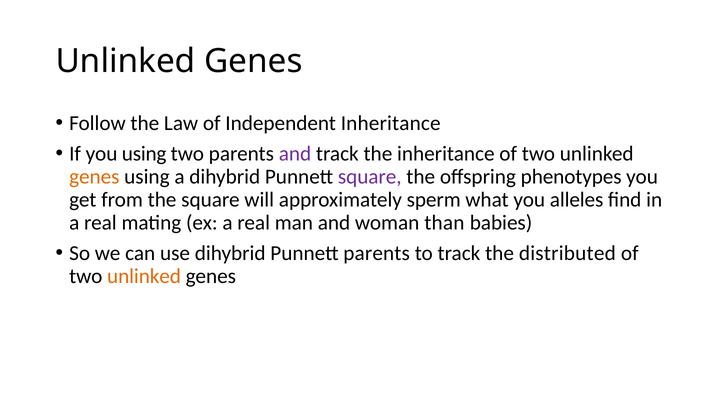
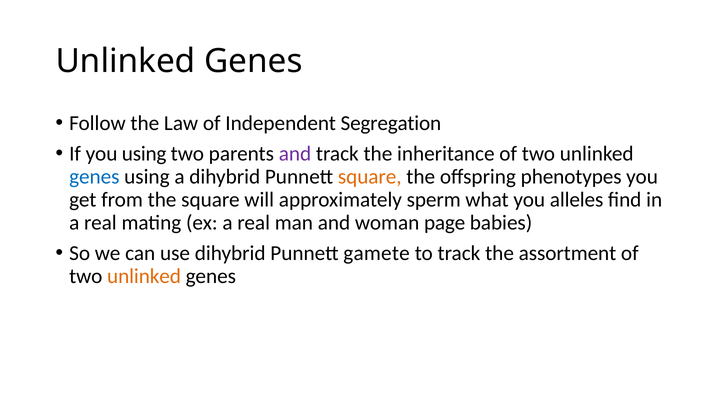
Independent Inheritance: Inheritance -> Segregation
genes at (94, 177) colour: orange -> blue
square at (370, 177) colour: purple -> orange
than: than -> page
Punnett parents: parents -> gamete
distributed: distributed -> assortment
